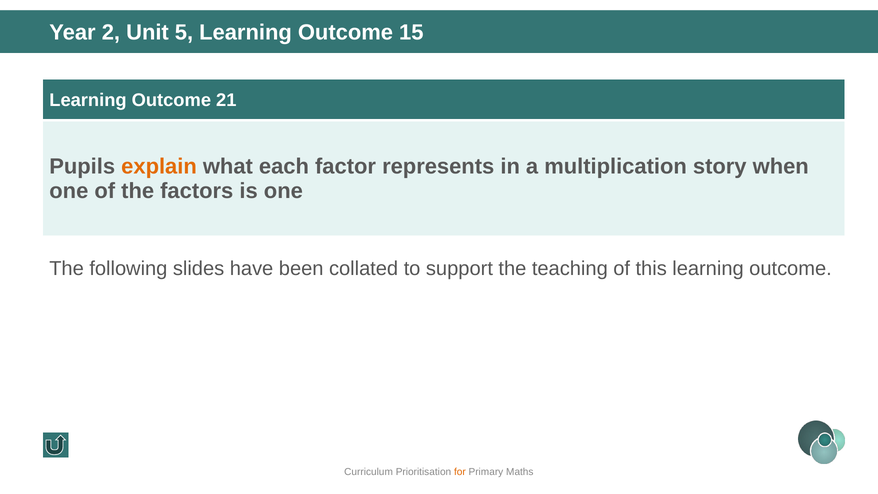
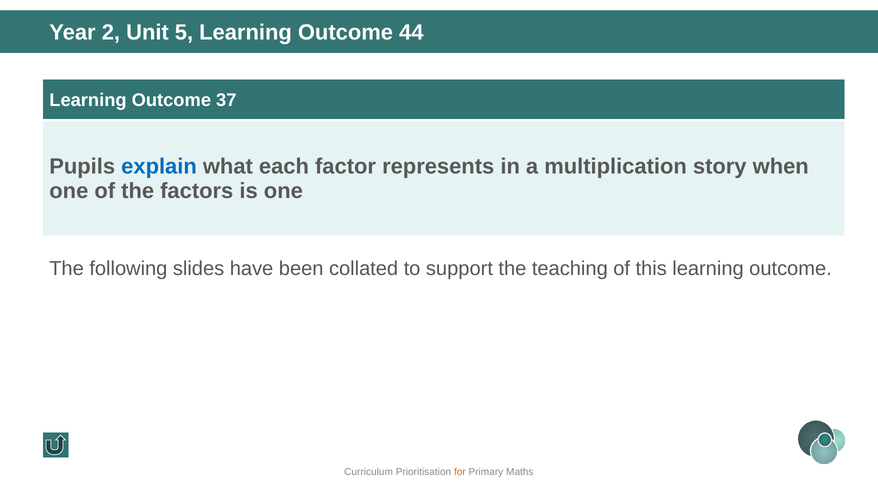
15: 15 -> 44
21: 21 -> 37
explain colour: orange -> blue
